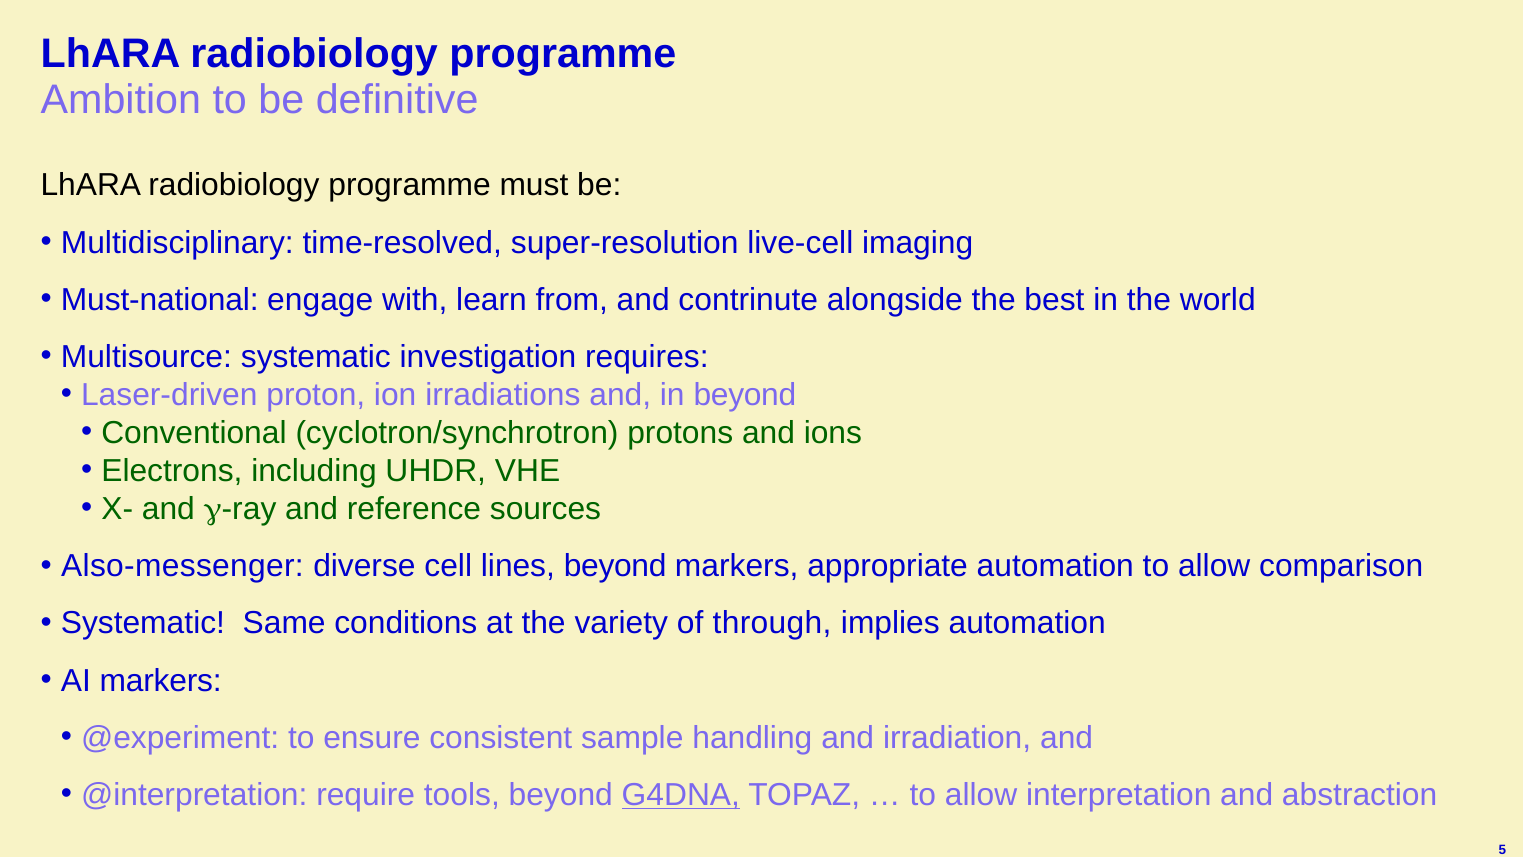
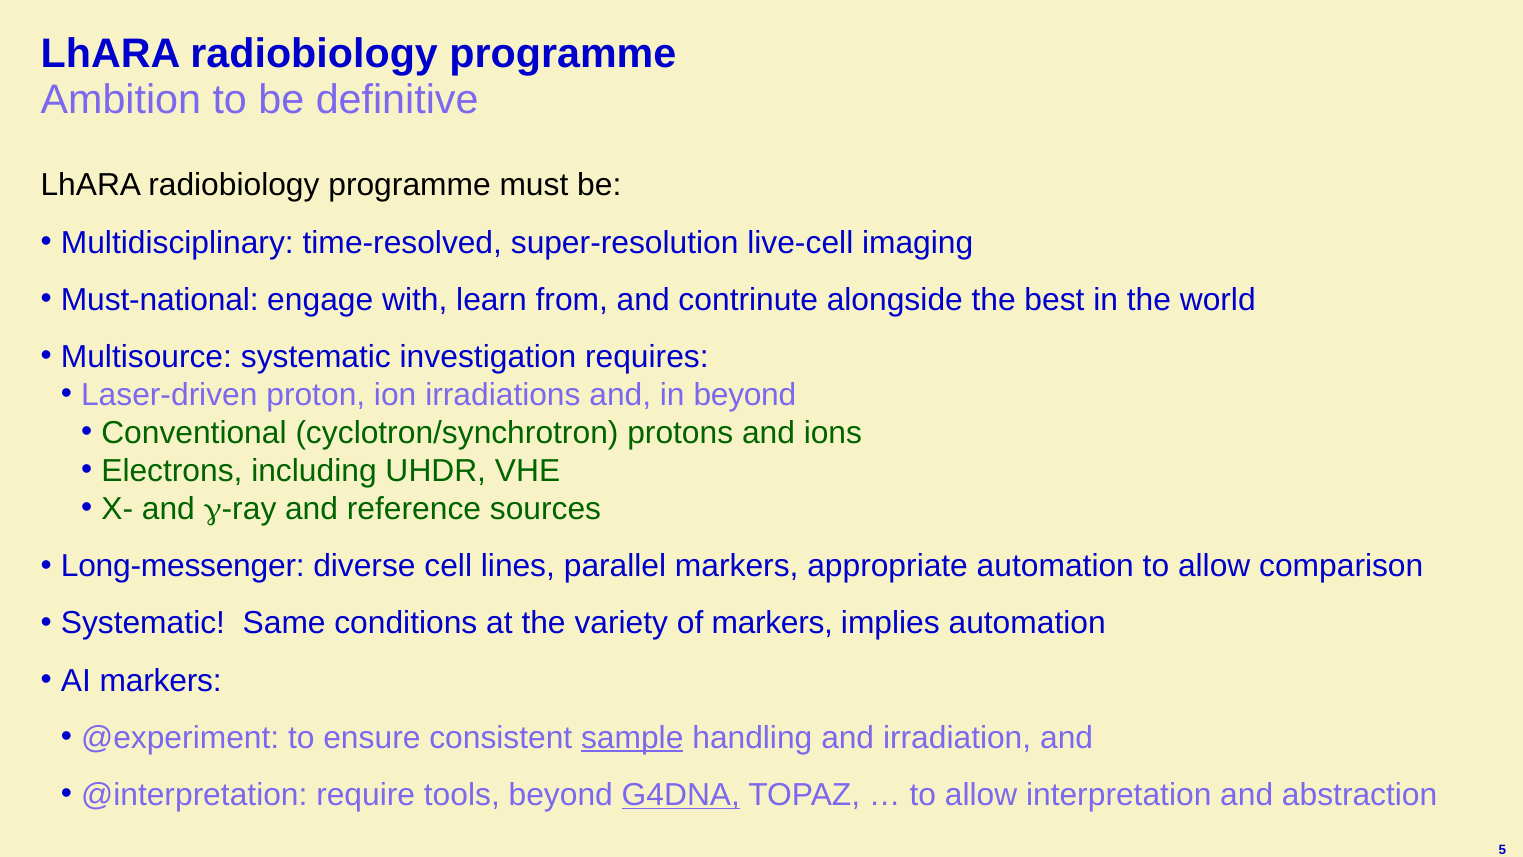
Also-messenger: Also-messenger -> Long-messenger
lines beyond: beyond -> parallel
of through: through -> markers
sample underline: none -> present
